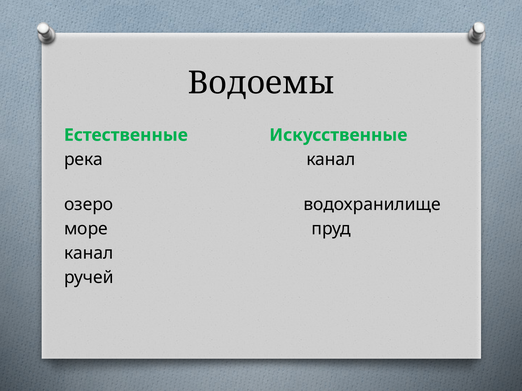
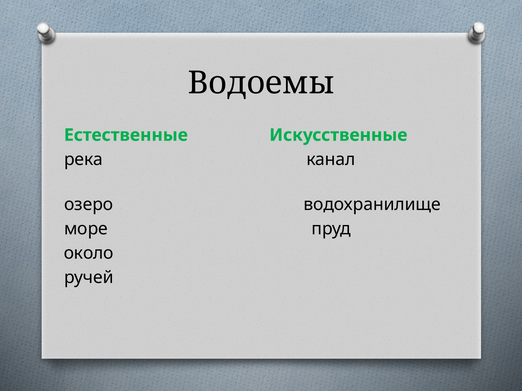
канал at (89, 254): канал -> около
